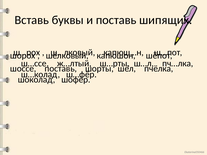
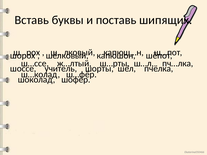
шоссе поставь: поставь -> учитель
